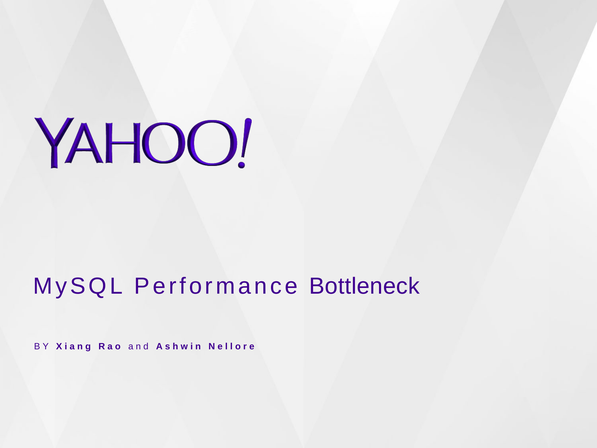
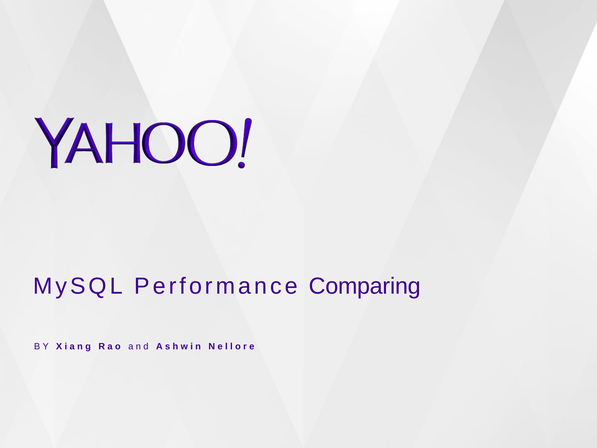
Bottleneck: Bottleneck -> Comparing
